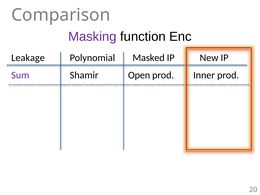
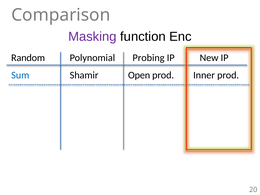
Leakage: Leakage -> Random
Masked: Masked -> Probing
Sum colour: purple -> blue
